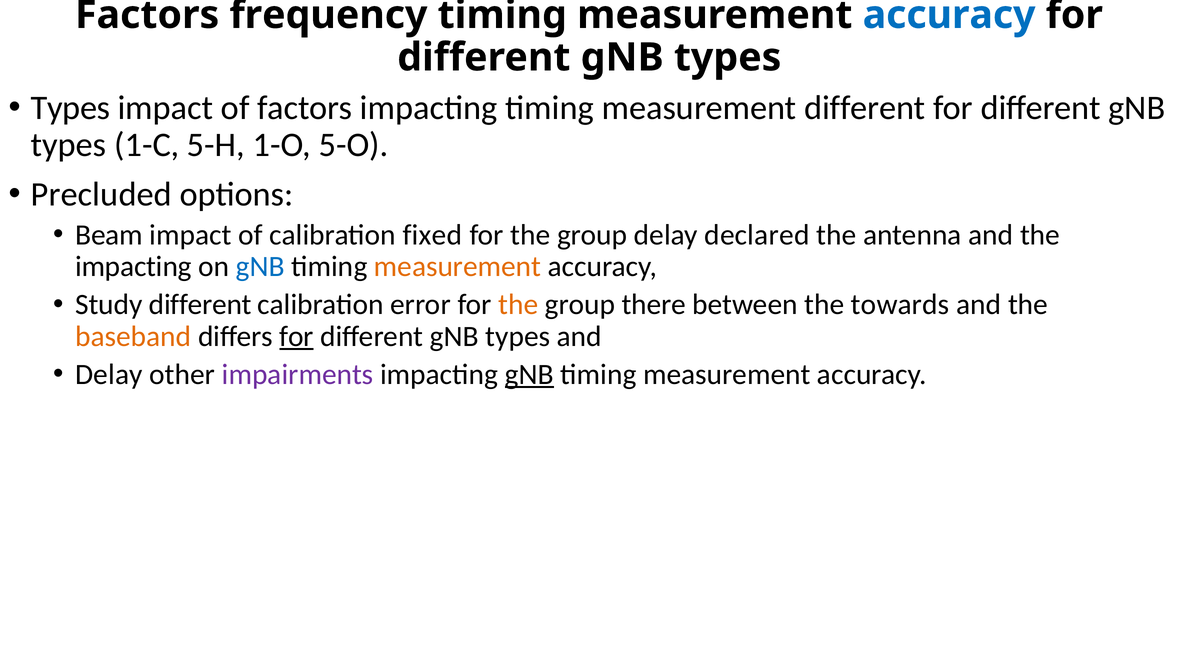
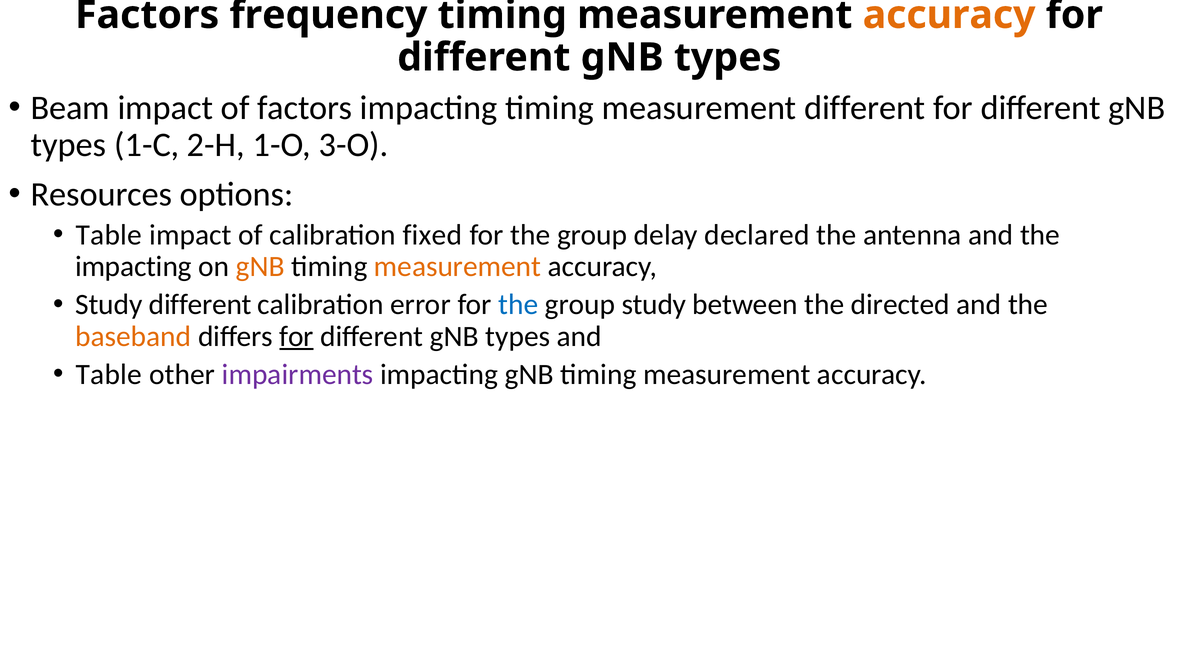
accuracy at (949, 15) colour: blue -> orange
Types at (71, 108): Types -> Beam
5-H: 5-H -> 2-H
5-O: 5-O -> 3-O
Precluded: Precluded -> Resources
Beam at (109, 235): Beam -> Table
gNB at (260, 267) colour: blue -> orange
the at (518, 305) colour: orange -> blue
group there: there -> study
towards: towards -> directed
Delay at (109, 374): Delay -> Table
gNB at (529, 374) underline: present -> none
